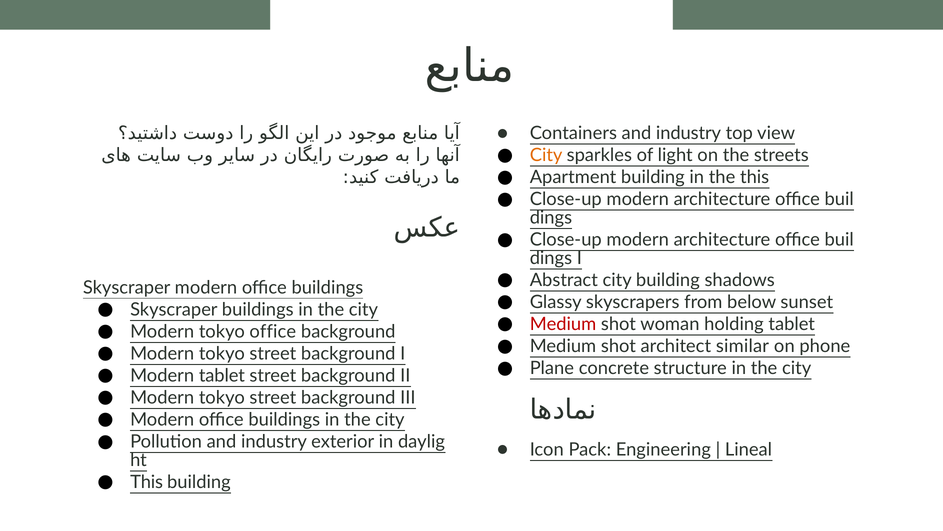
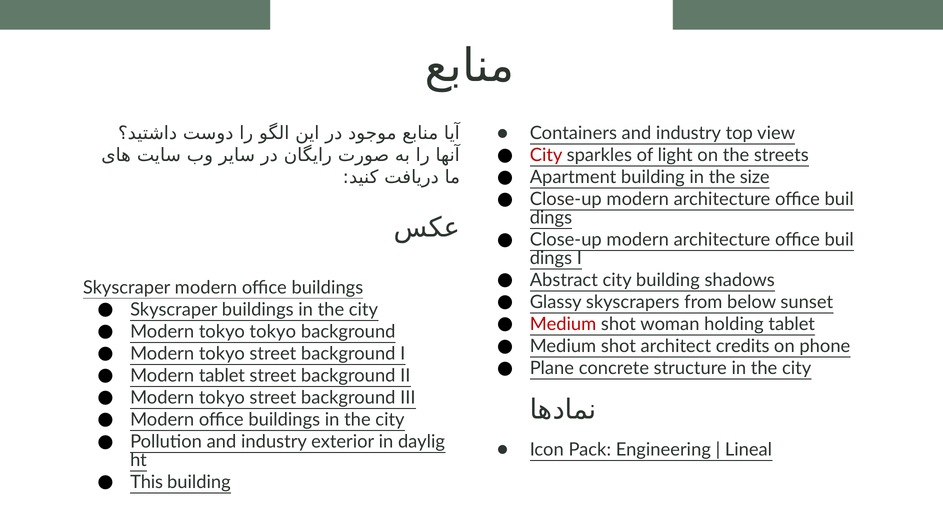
City at (546, 155) colour: orange -> red
the this: this -> size
tokyo office: office -> tokyo
similar: similar -> credits
